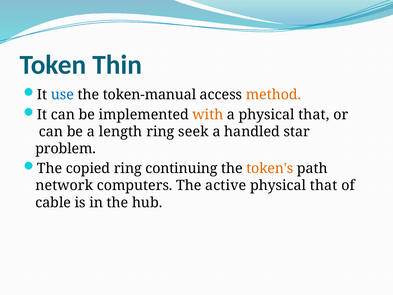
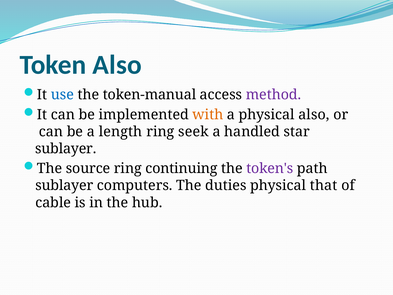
Token Thin: Thin -> Also
method colour: orange -> purple
a physical that: that -> also
problem at (66, 149): problem -> sublayer
copied: copied -> source
token's colour: orange -> purple
network at (64, 185): network -> sublayer
active: active -> duties
